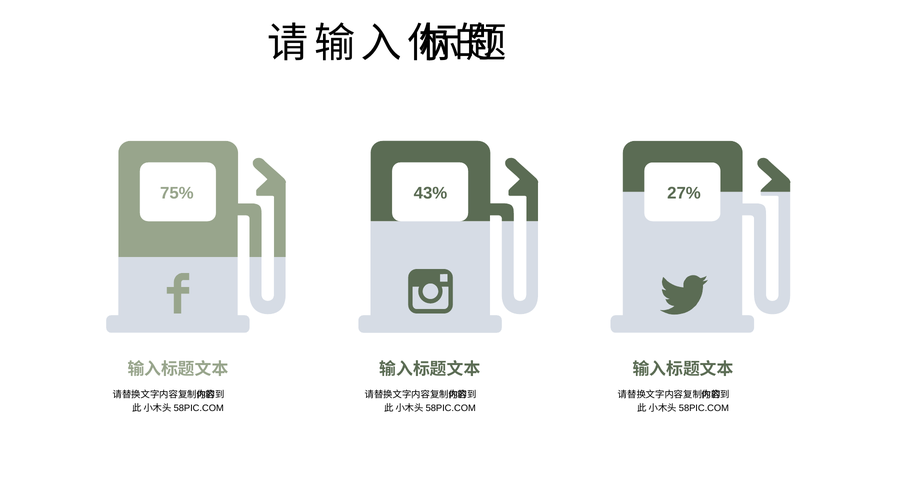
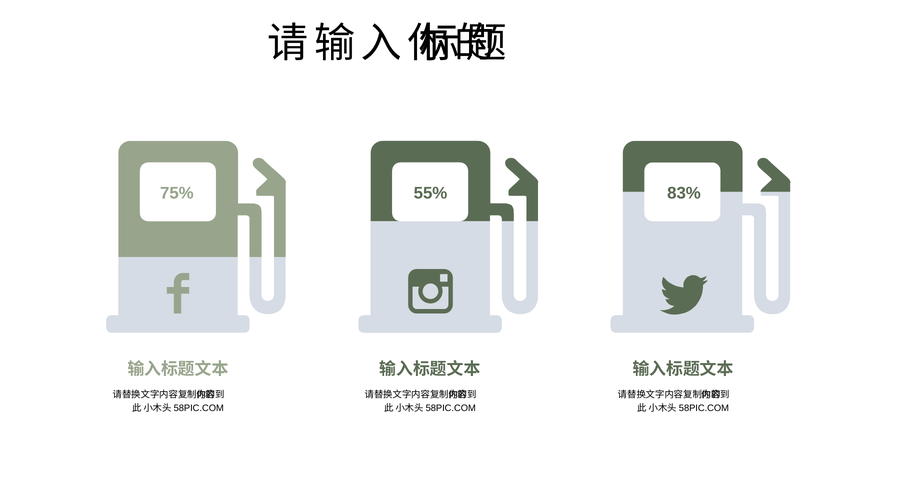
43%: 43% -> 55%
27%: 27% -> 83%
